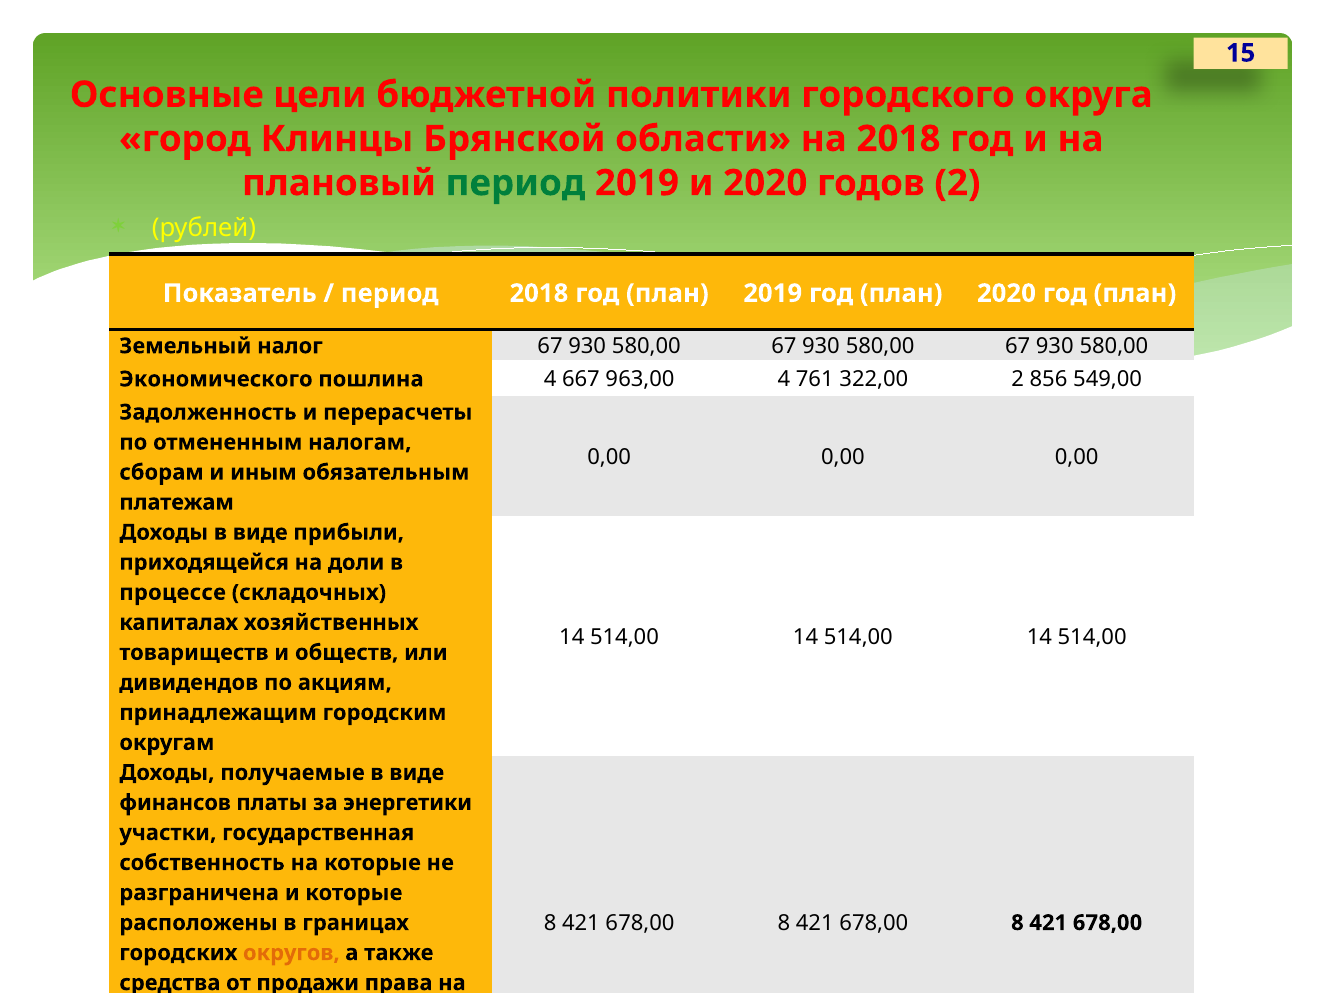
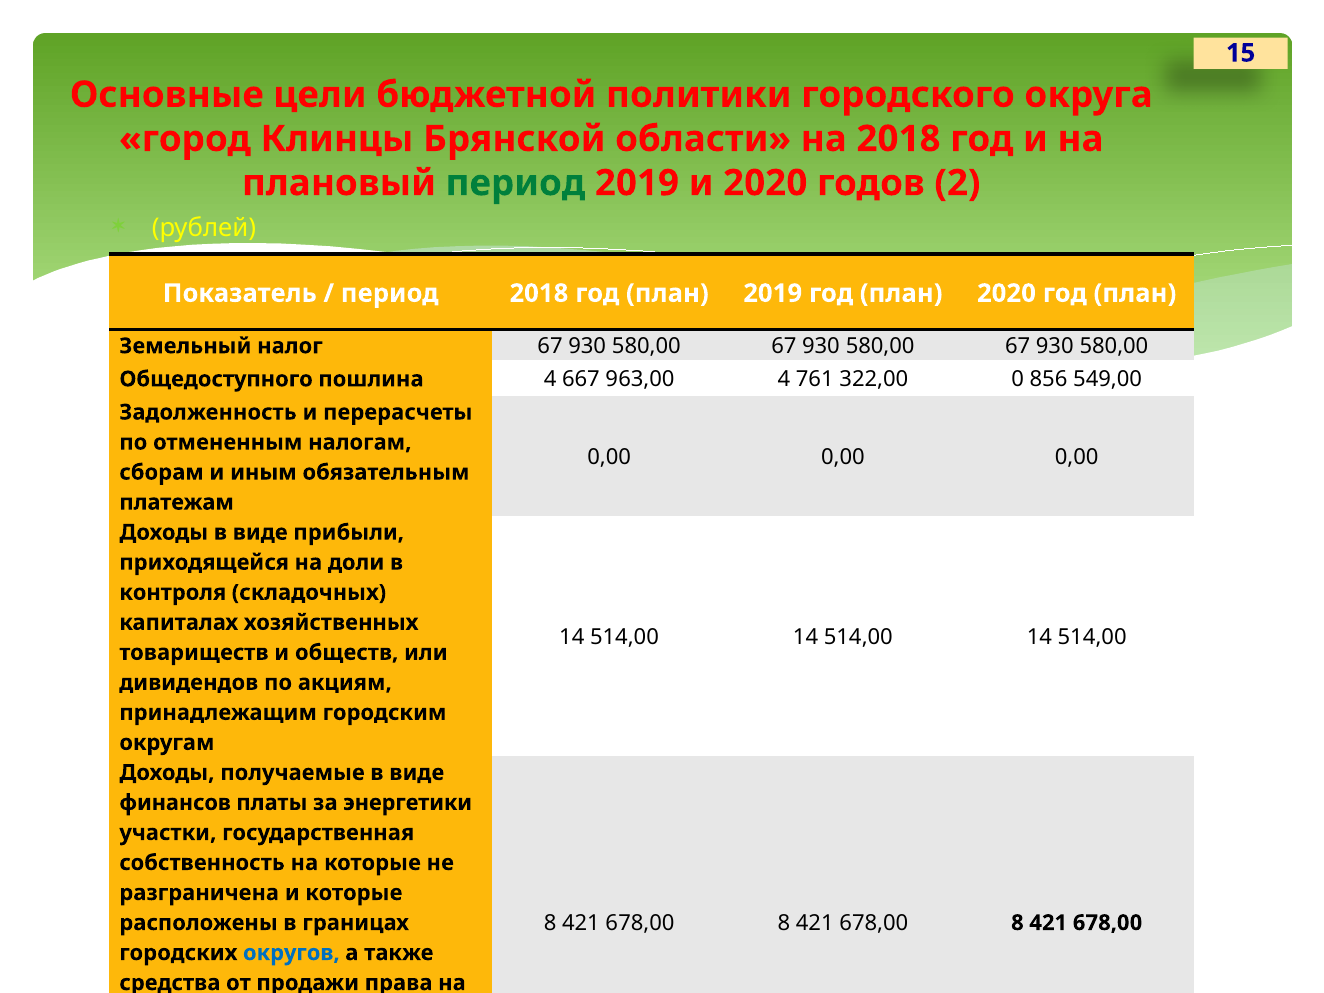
Экономического: Экономического -> Общедоступного
322,00 2: 2 -> 0
процессе: процессе -> контроля
округов colour: orange -> blue
